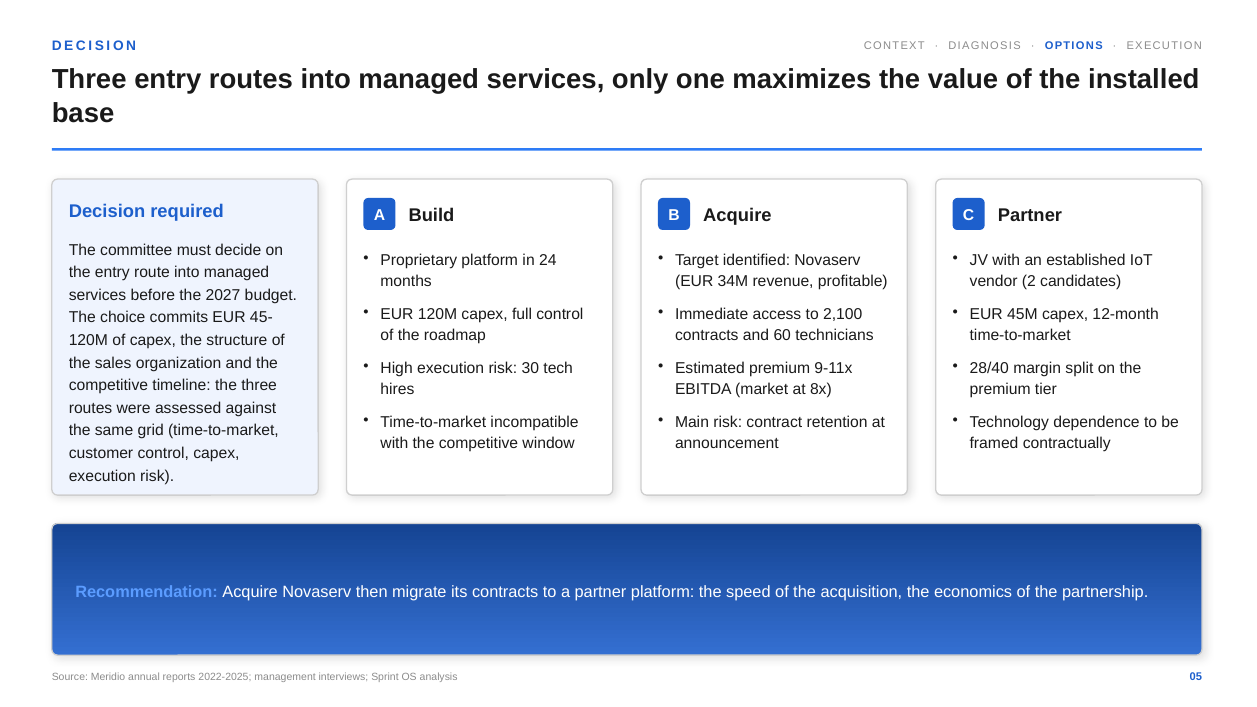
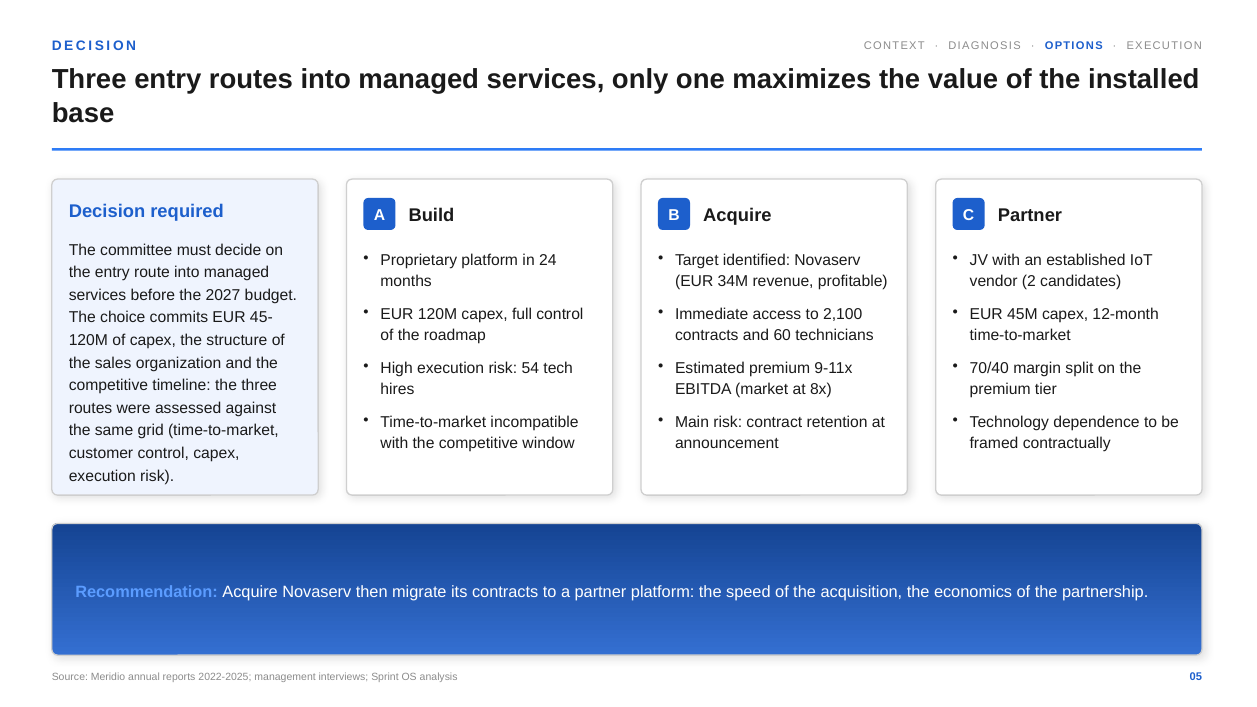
30: 30 -> 54
28/40: 28/40 -> 70/40
